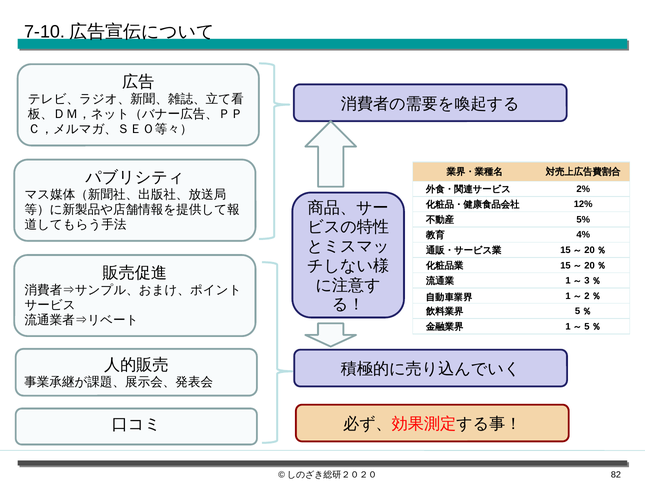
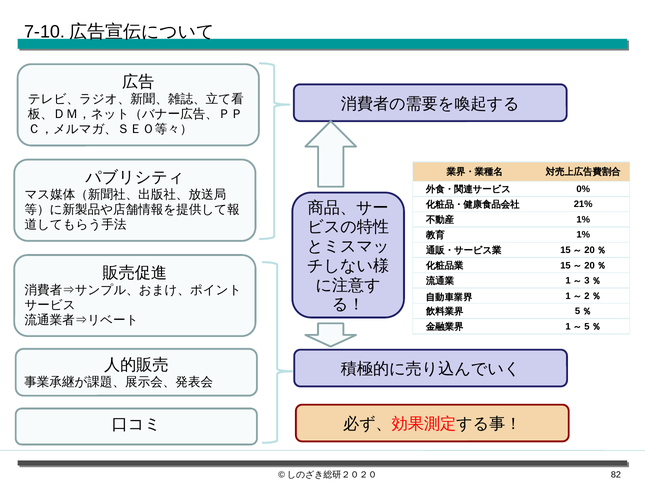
2%: 2% -> 0%
12%: 12% -> 21%
5% at (583, 219): 5% -> 1%
4% at (583, 235): 4% -> 1%
